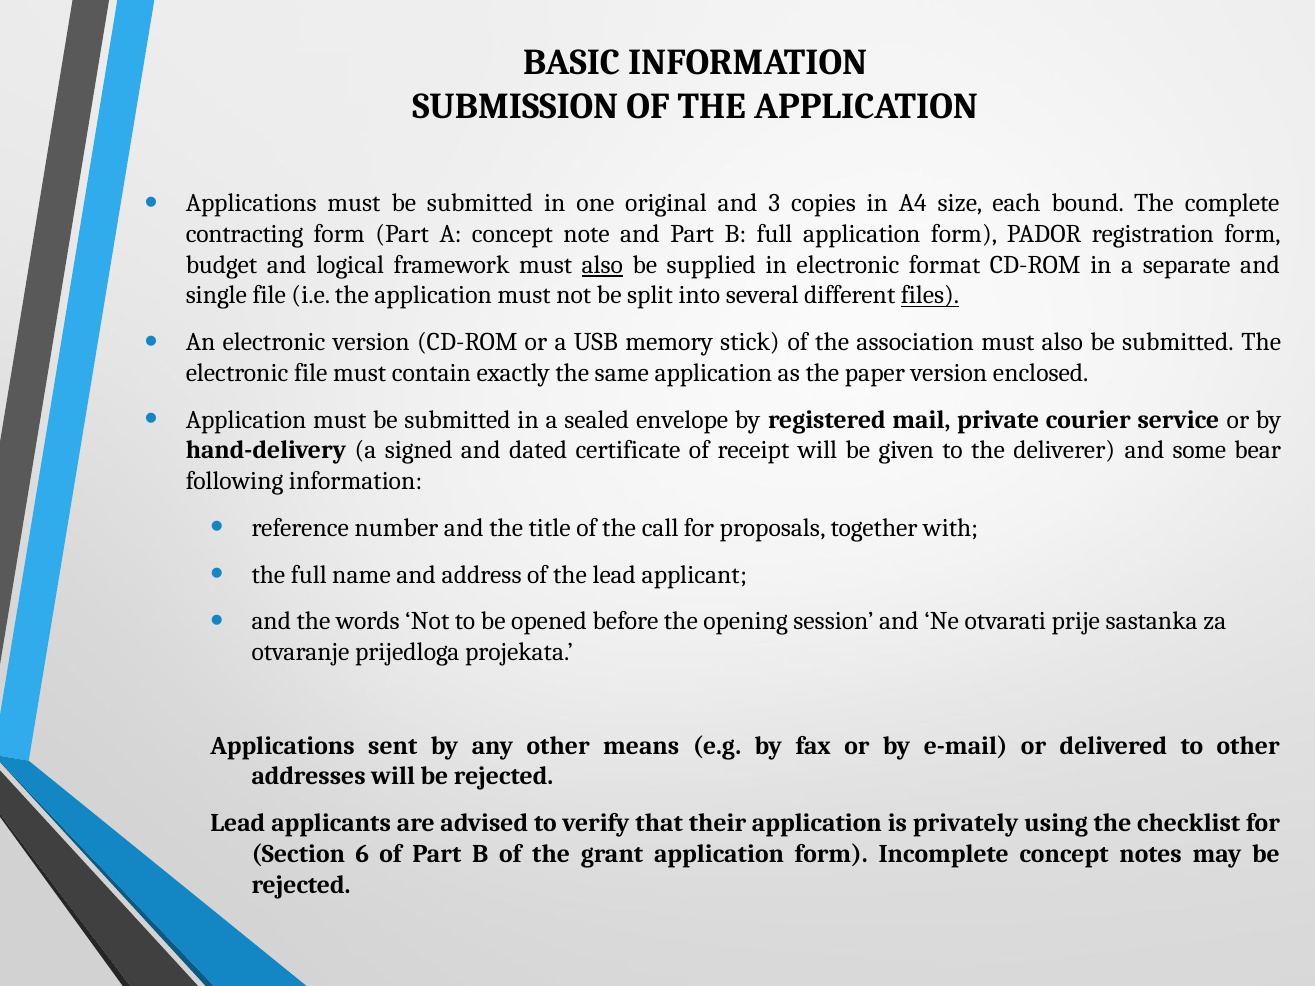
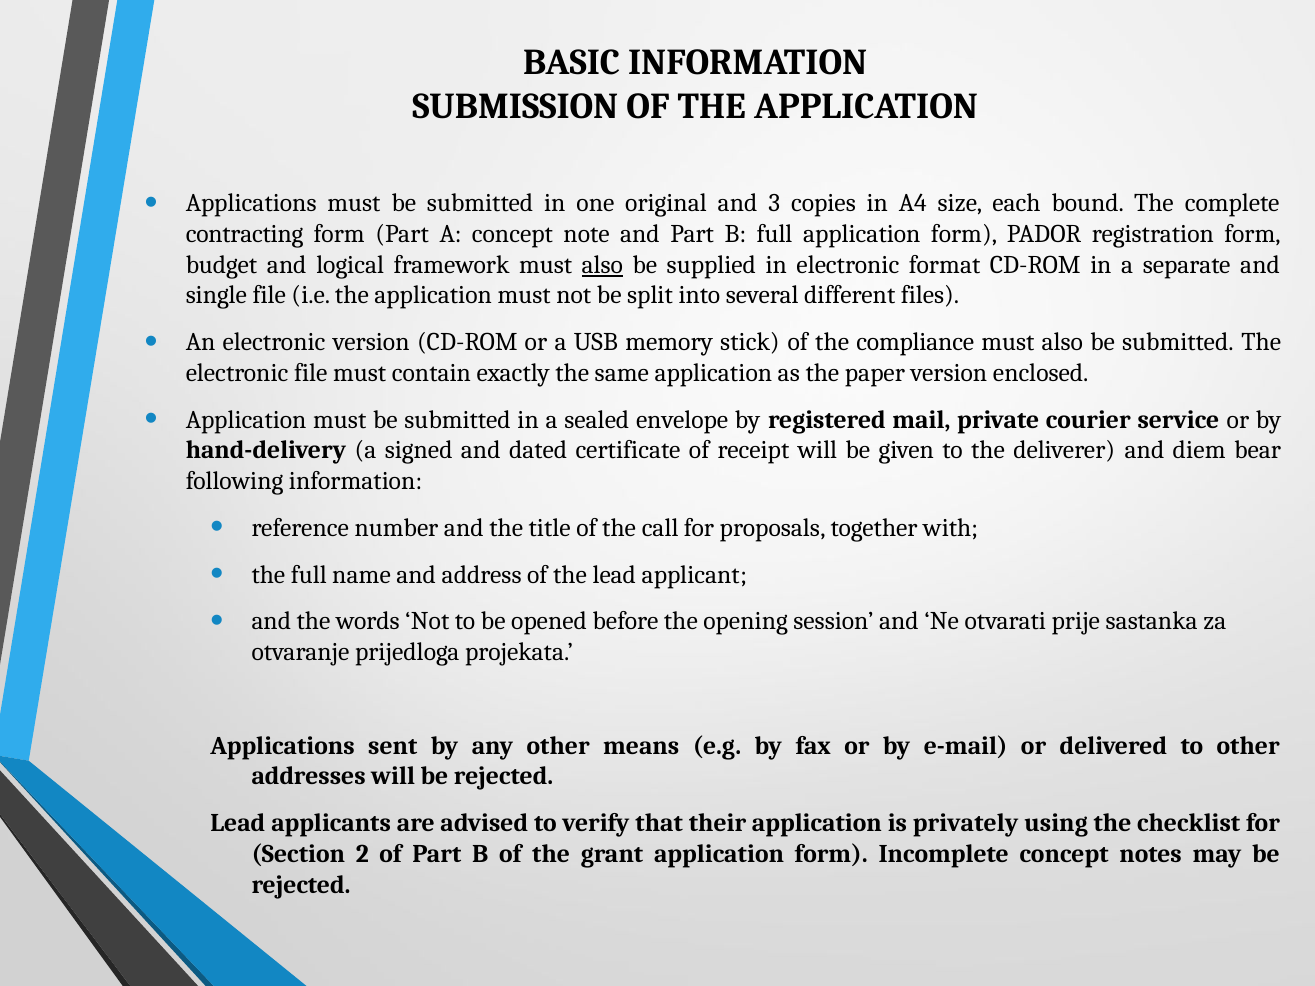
files underline: present -> none
association: association -> compliance
some: some -> diem
6: 6 -> 2
